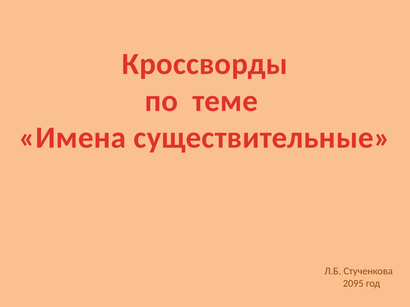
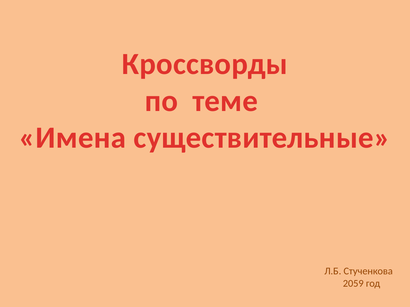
2095: 2095 -> 2059
